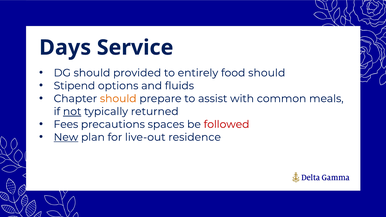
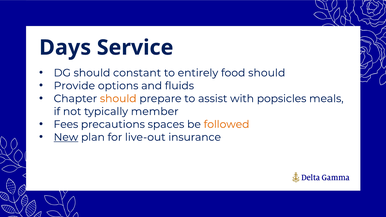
provided: provided -> constant
Stipend: Stipend -> Provide
common: common -> popsicles
not underline: present -> none
returned: returned -> member
followed colour: red -> orange
residence: residence -> insurance
